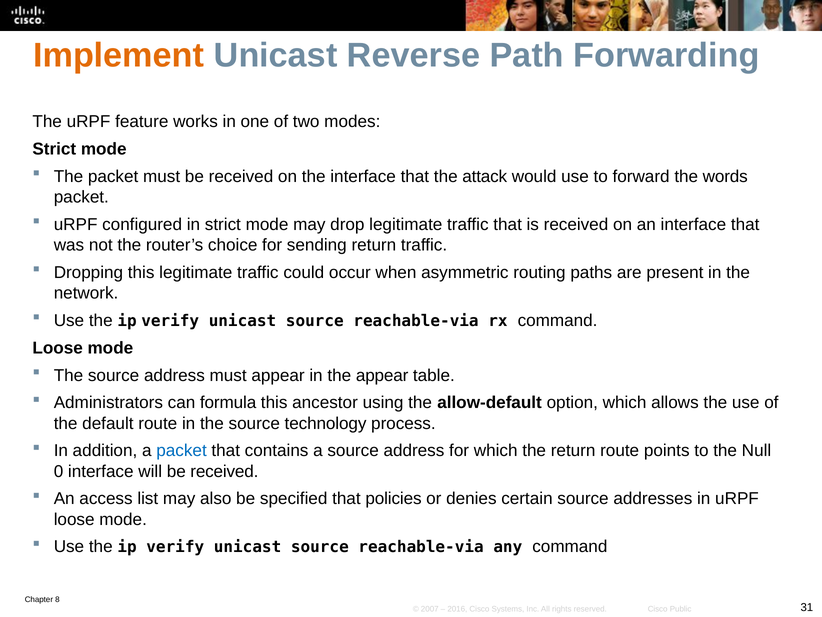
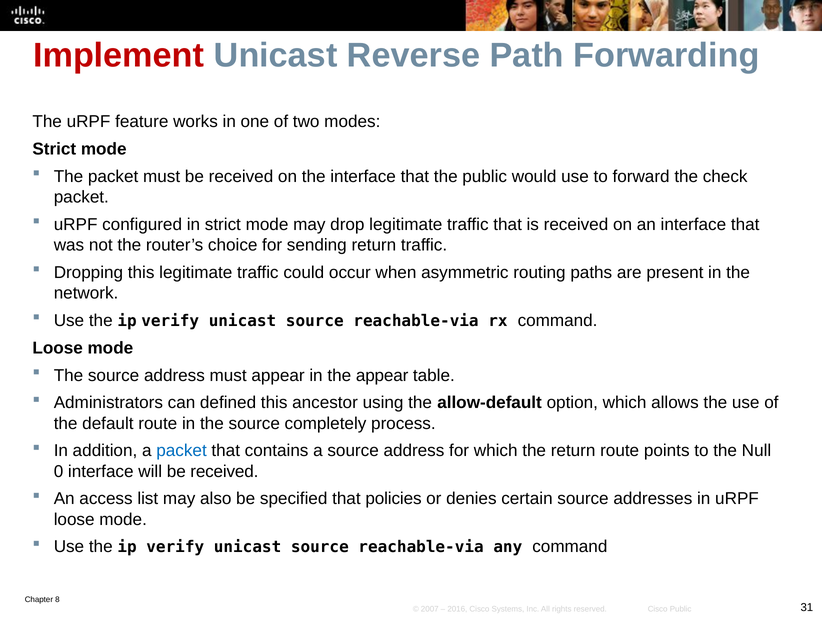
Implement colour: orange -> red
the attack: attack -> public
words: words -> check
formula: formula -> defined
technology: technology -> completely
